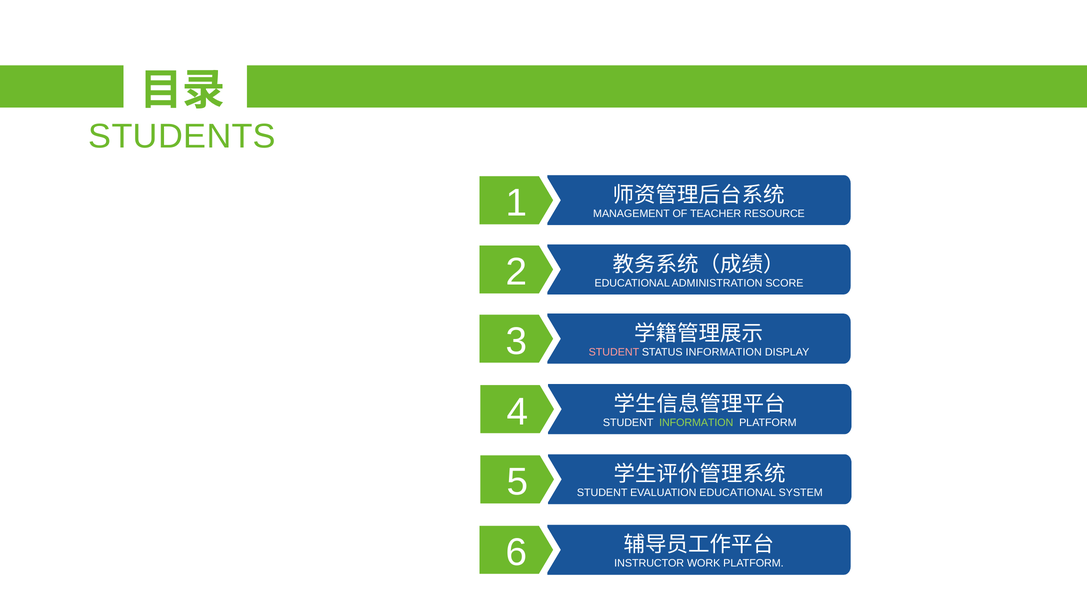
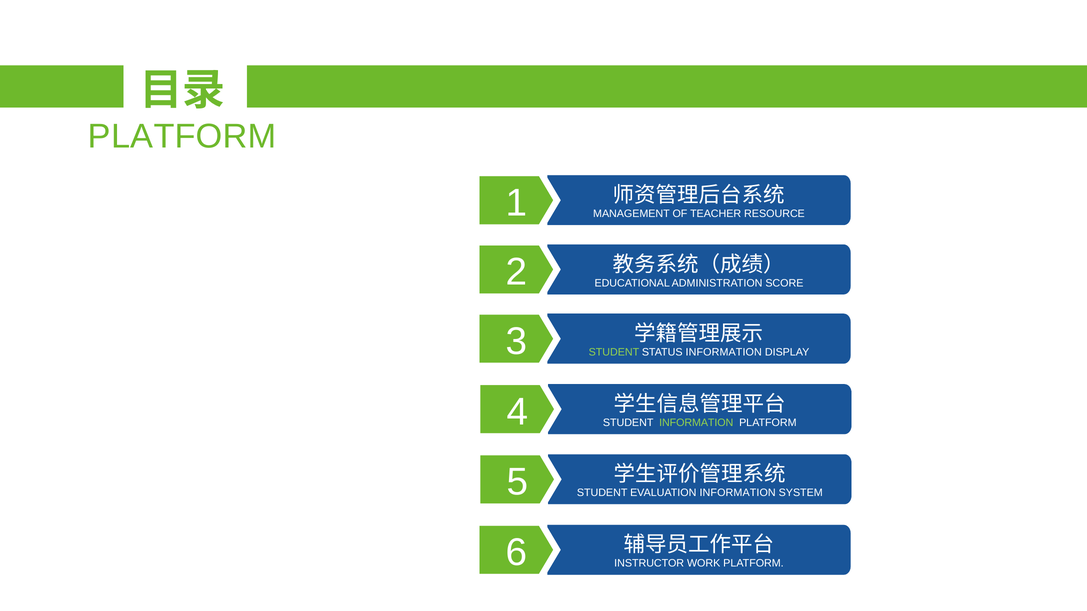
STUDENTS at (182, 137): STUDENTS -> PLATFORM
STUDENT at (614, 353) colour: pink -> light green
EVALUATION EDUCATIONAL: EDUCATIONAL -> INFORMATION
